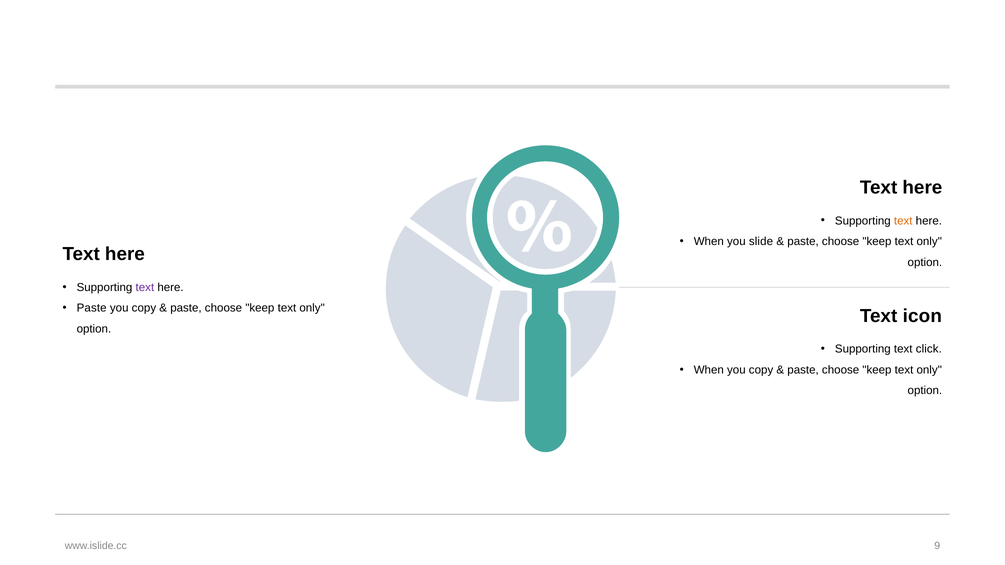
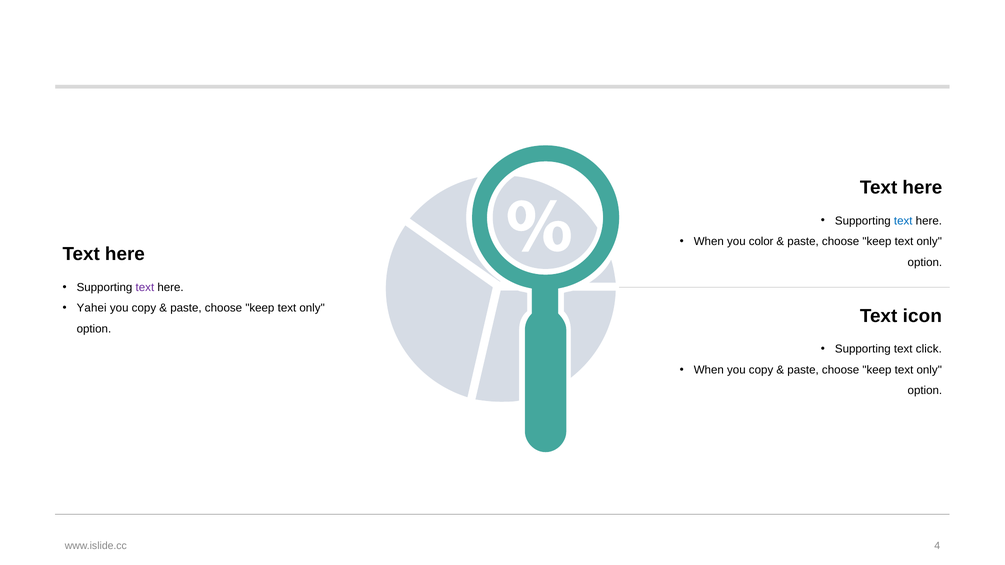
text at (903, 221) colour: orange -> blue
slide: slide -> color
Paste at (92, 308): Paste -> Yahei
9: 9 -> 4
